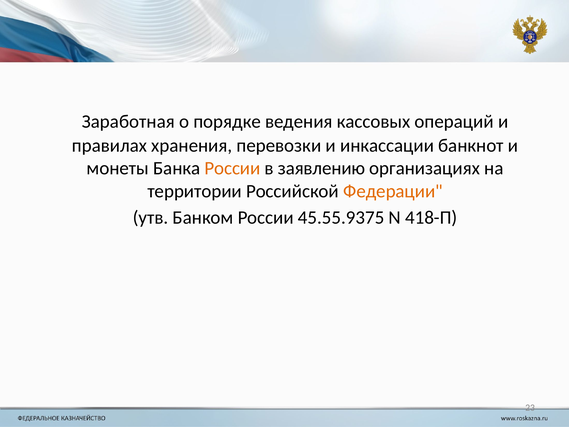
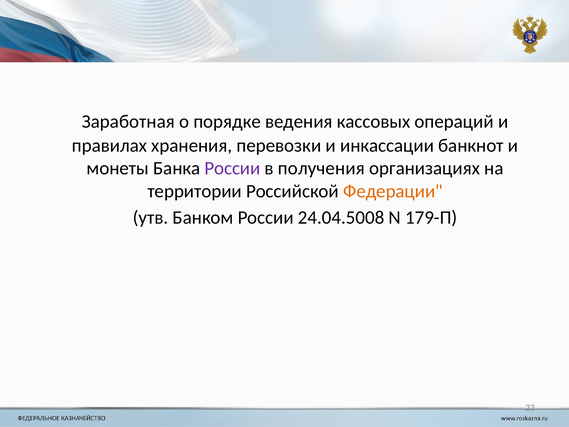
России at (232, 168) colour: orange -> purple
заявлению: заявлению -> получения
45.55.9375: 45.55.9375 -> 24.04.5008
418-П: 418-П -> 179-П
